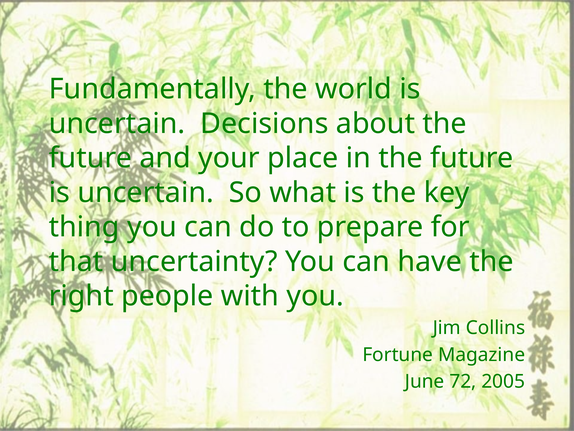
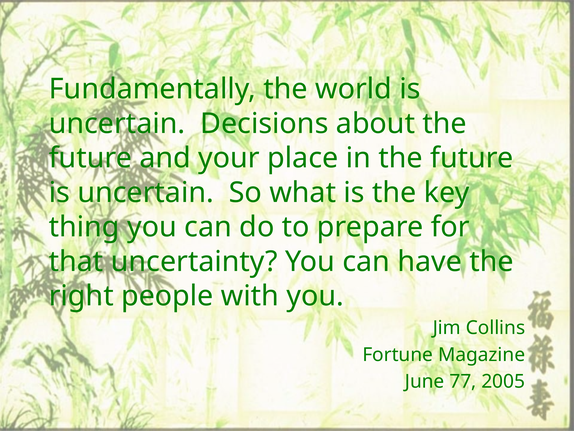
72: 72 -> 77
